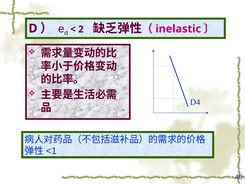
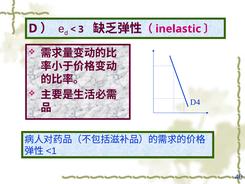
2: 2 -> 3
